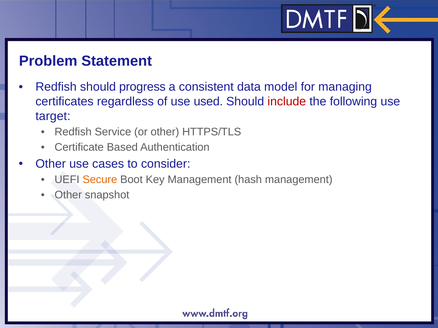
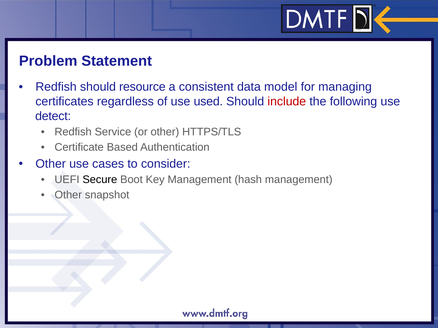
progress: progress -> resource
target: target -> detect
Secure colour: orange -> black
